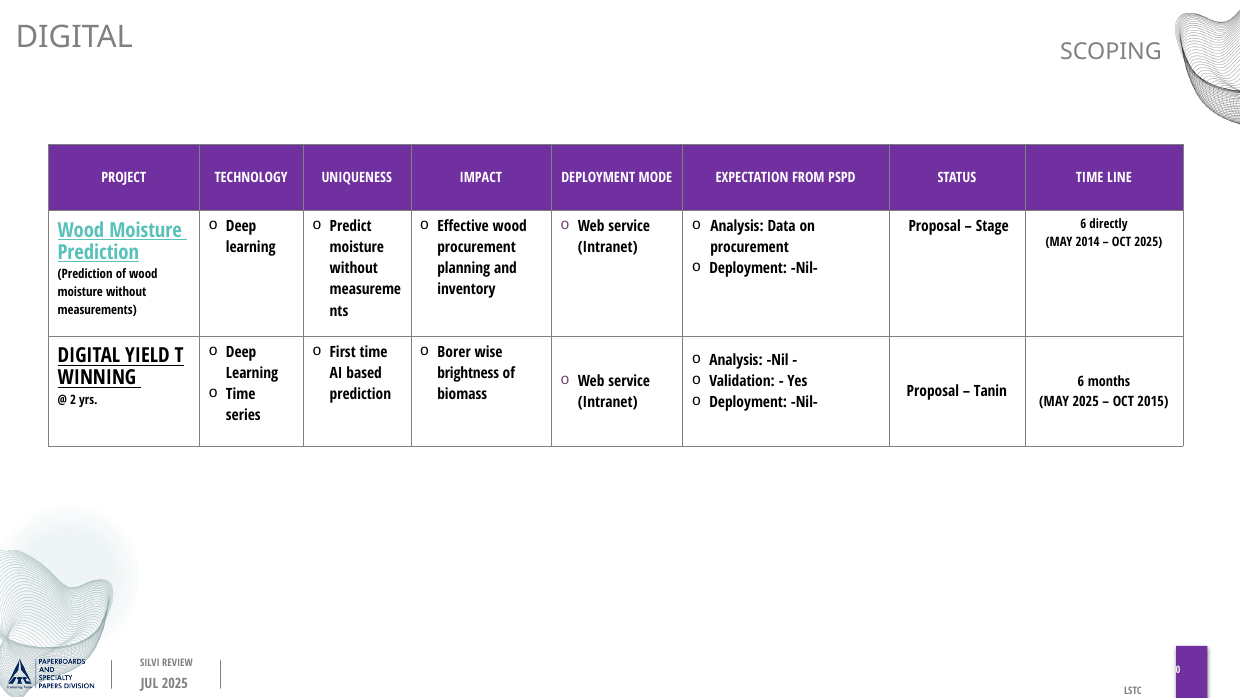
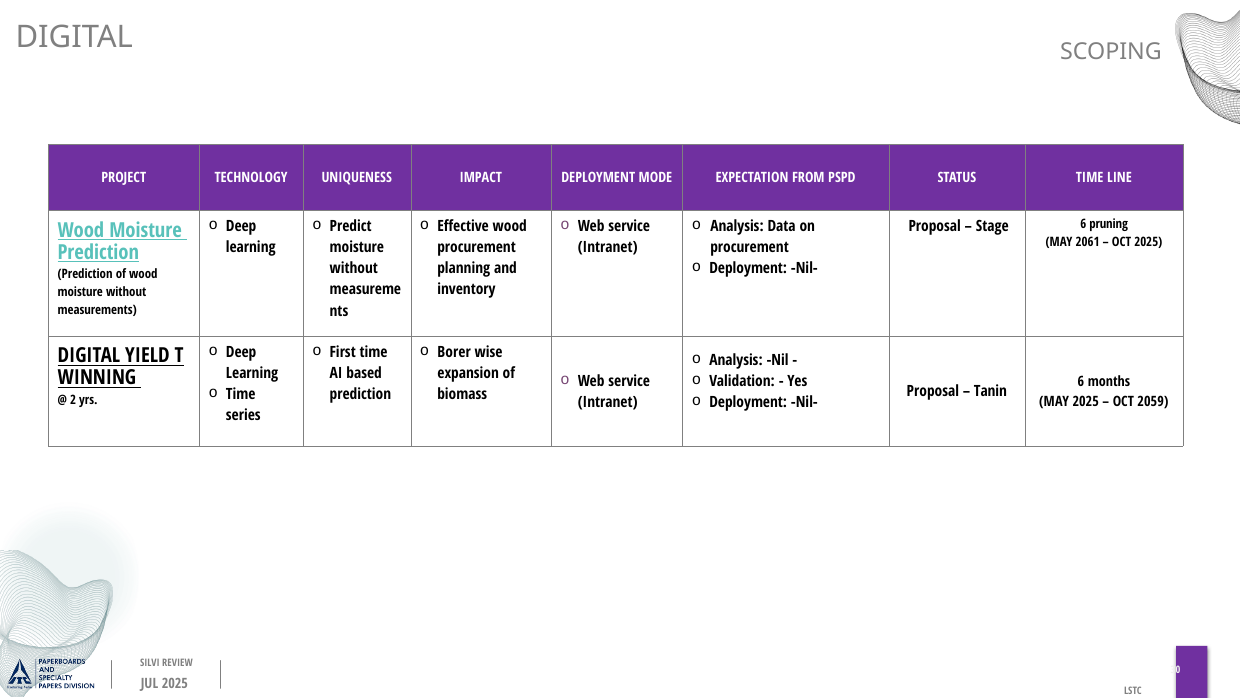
directly: directly -> pruning
2014: 2014 -> 2061
brightness: brightness -> expansion
2015: 2015 -> 2059
